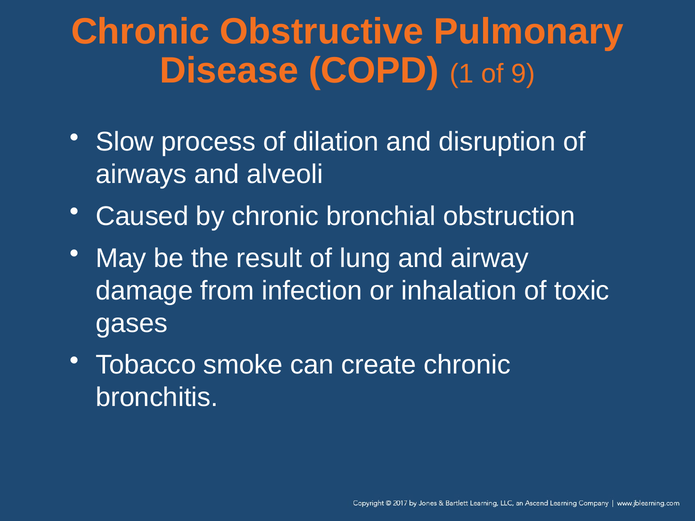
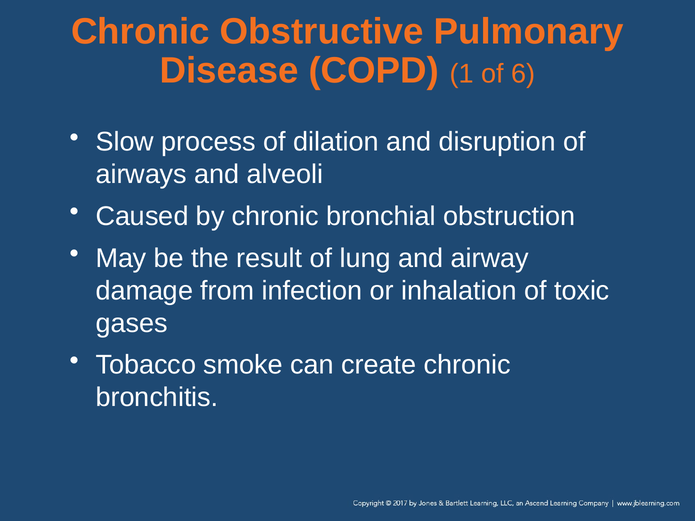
9: 9 -> 6
